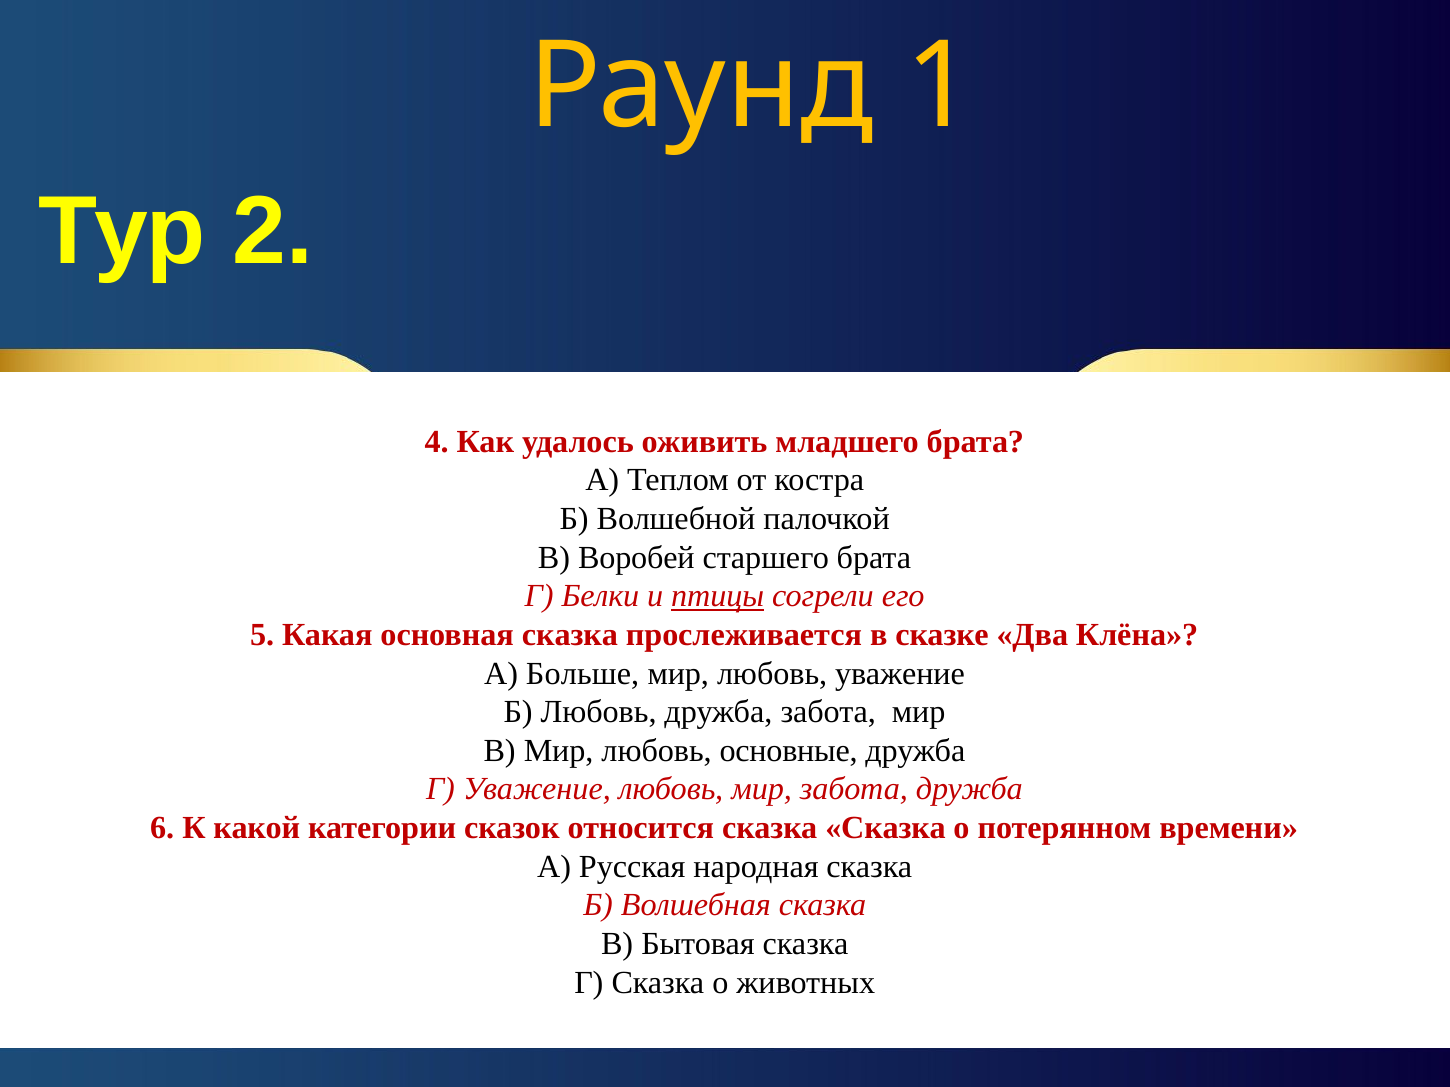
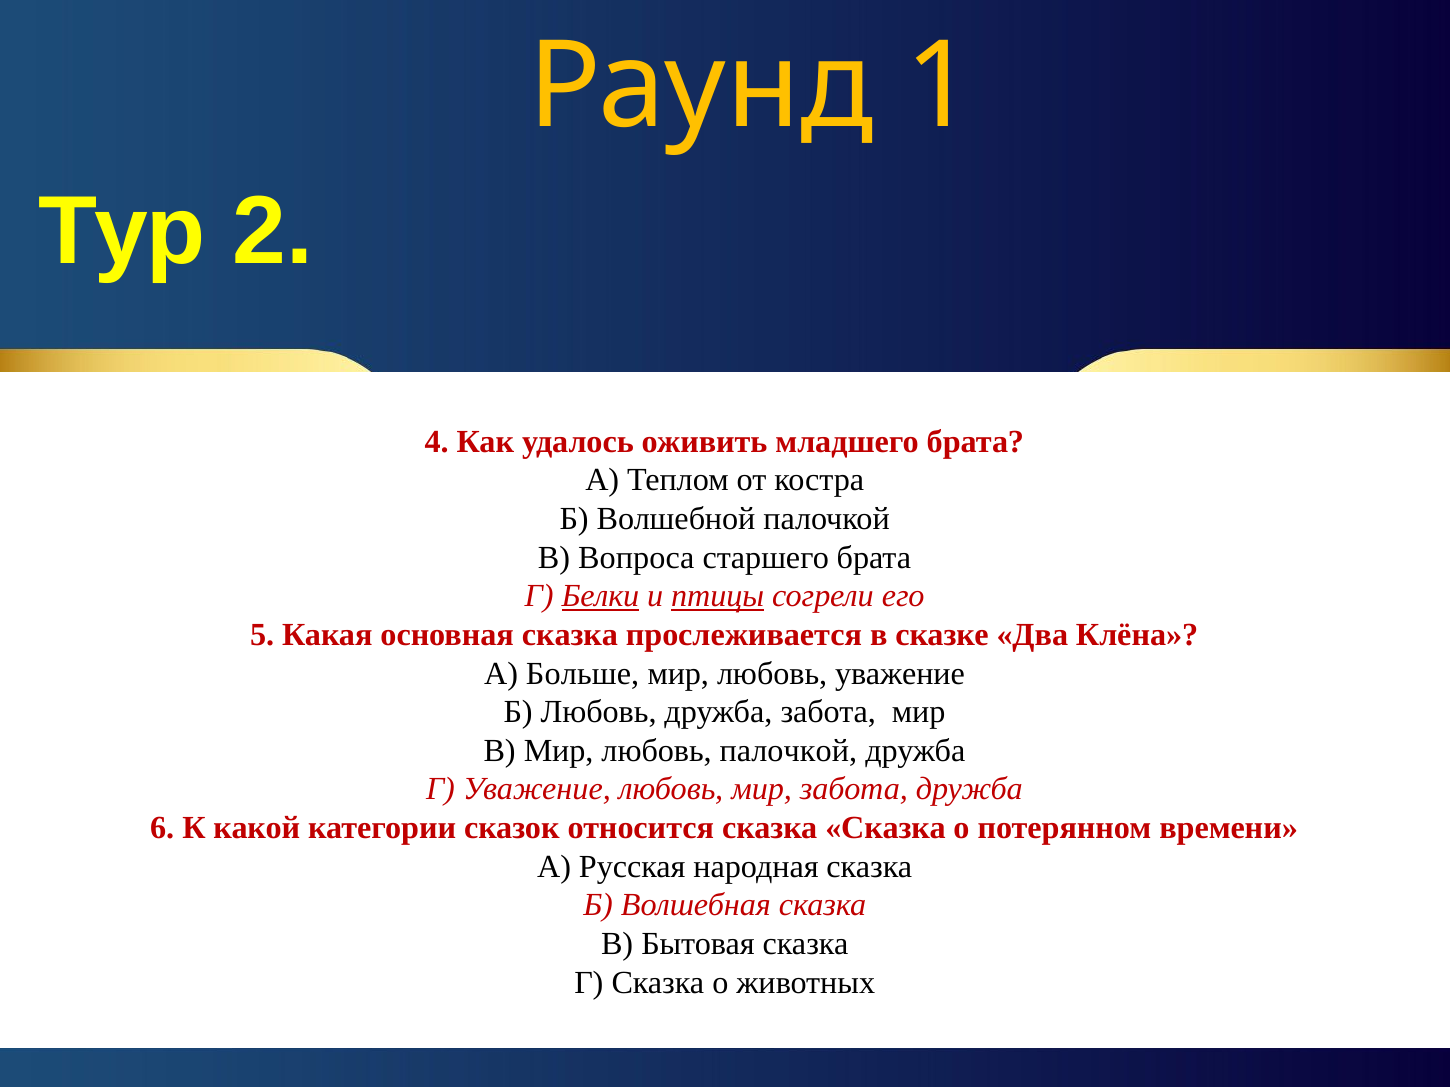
Воробей: Воробей -> Вопроса
Белки underline: none -> present
любовь основные: основные -> палочкой
